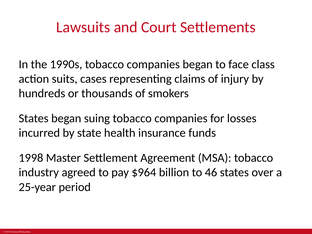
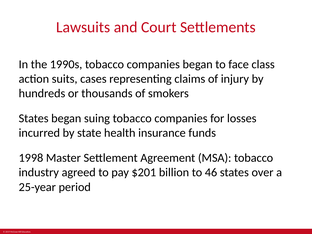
$964: $964 -> $201
